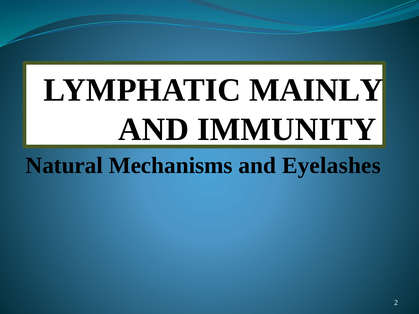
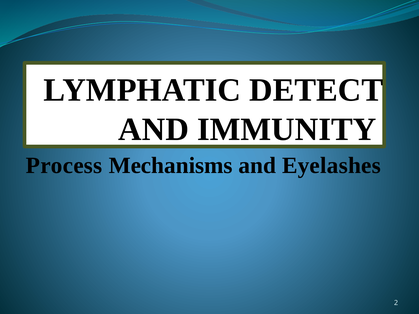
MAINLY: MAINLY -> DETECT
Natural: Natural -> Process
